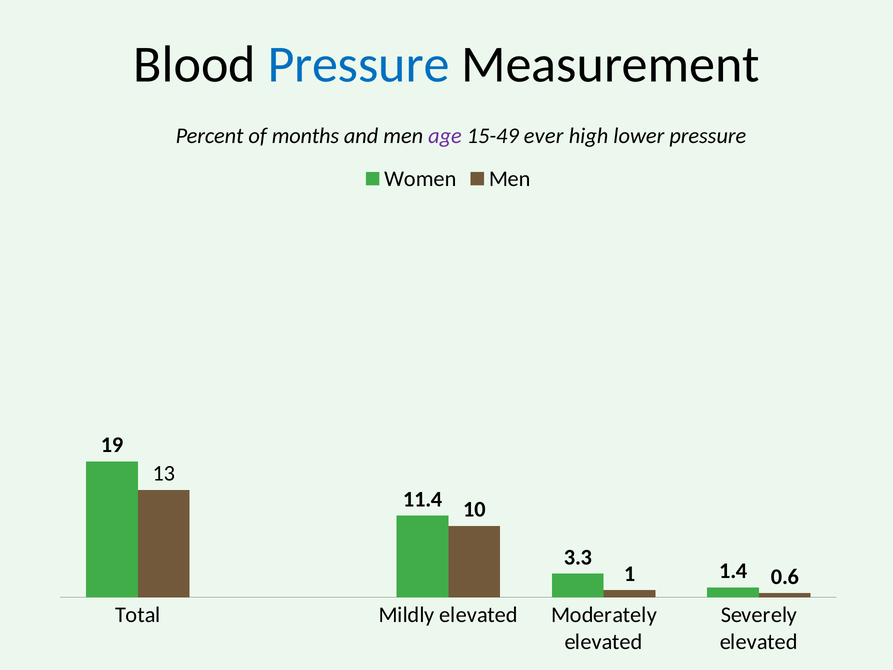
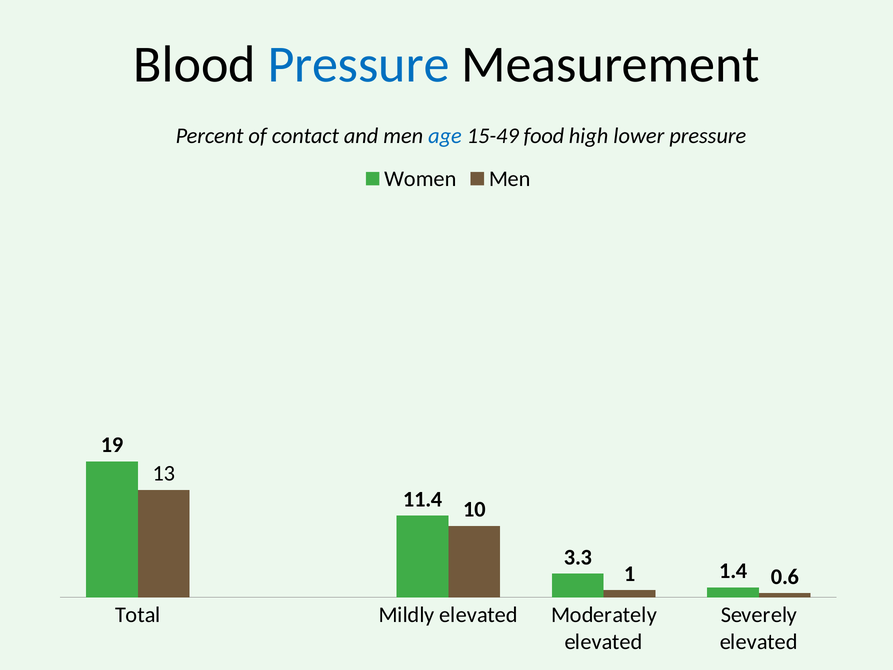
months: months -> contact
age colour: purple -> blue
ever: ever -> food
